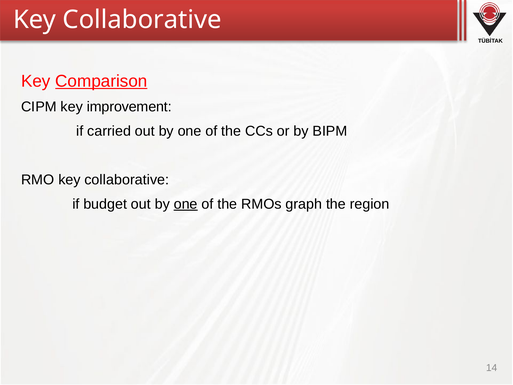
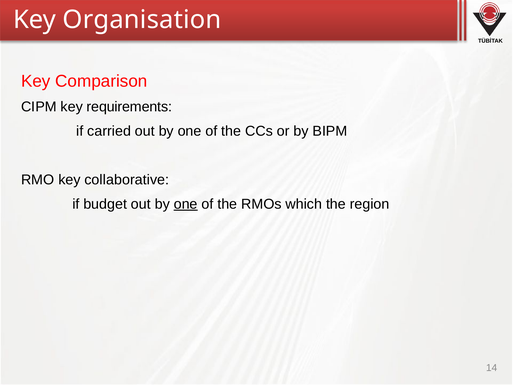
Collaborative at (142, 20): Collaborative -> Organisation
Comparison underline: present -> none
improvement: improvement -> requirements
graph: graph -> which
